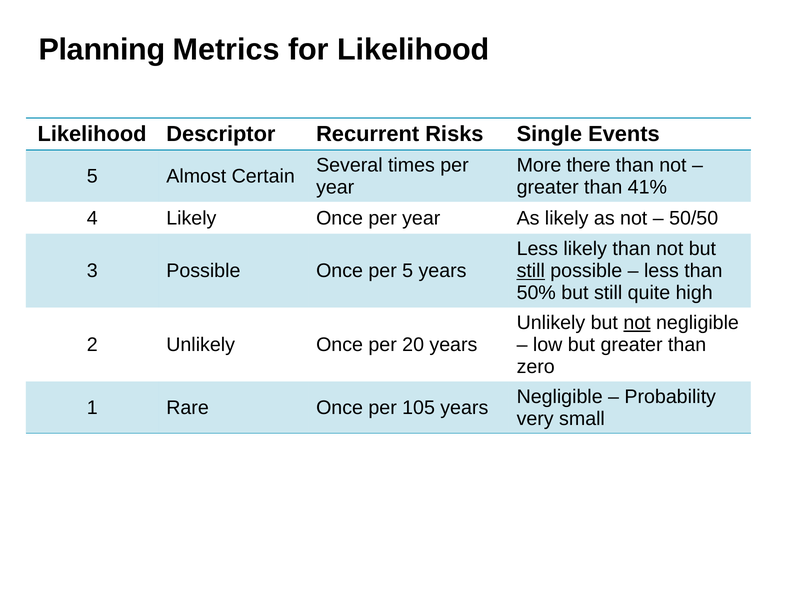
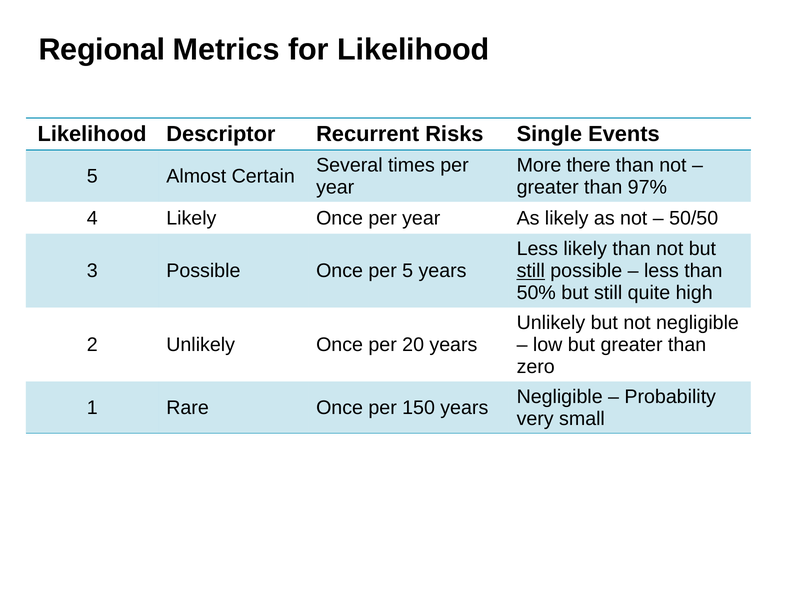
Planning: Planning -> Regional
41%: 41% -> 97%
not at (637, 323) underline: present -> none
105: 105 -> 150
